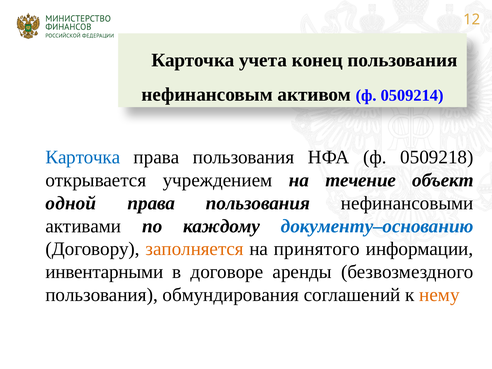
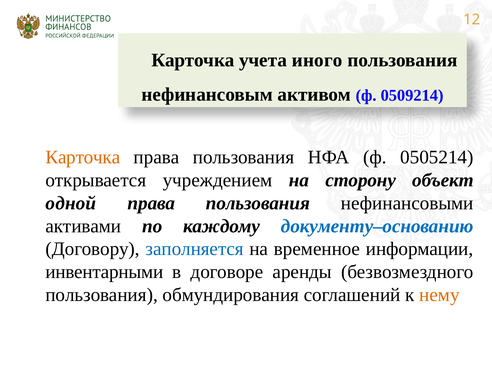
конец: конец -> иного
Карточка at (83, 157) colour: blue -> orange
0509218: 0509218 -> 0505214
течение: течение -> сторону
заполняется colour: orange -> blue
принятого: принятого -> временное
